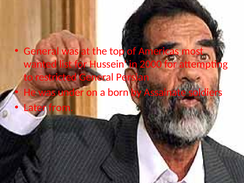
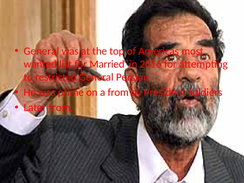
Hussein: Hussein -> Married
2000: 2000 -> 2016
under: under -> prime
a born: born -> from
Assainate: Assainate -> President
